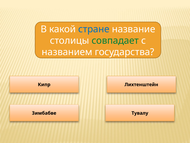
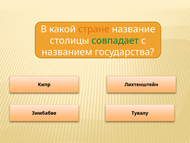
стране colour: blue -> orange
